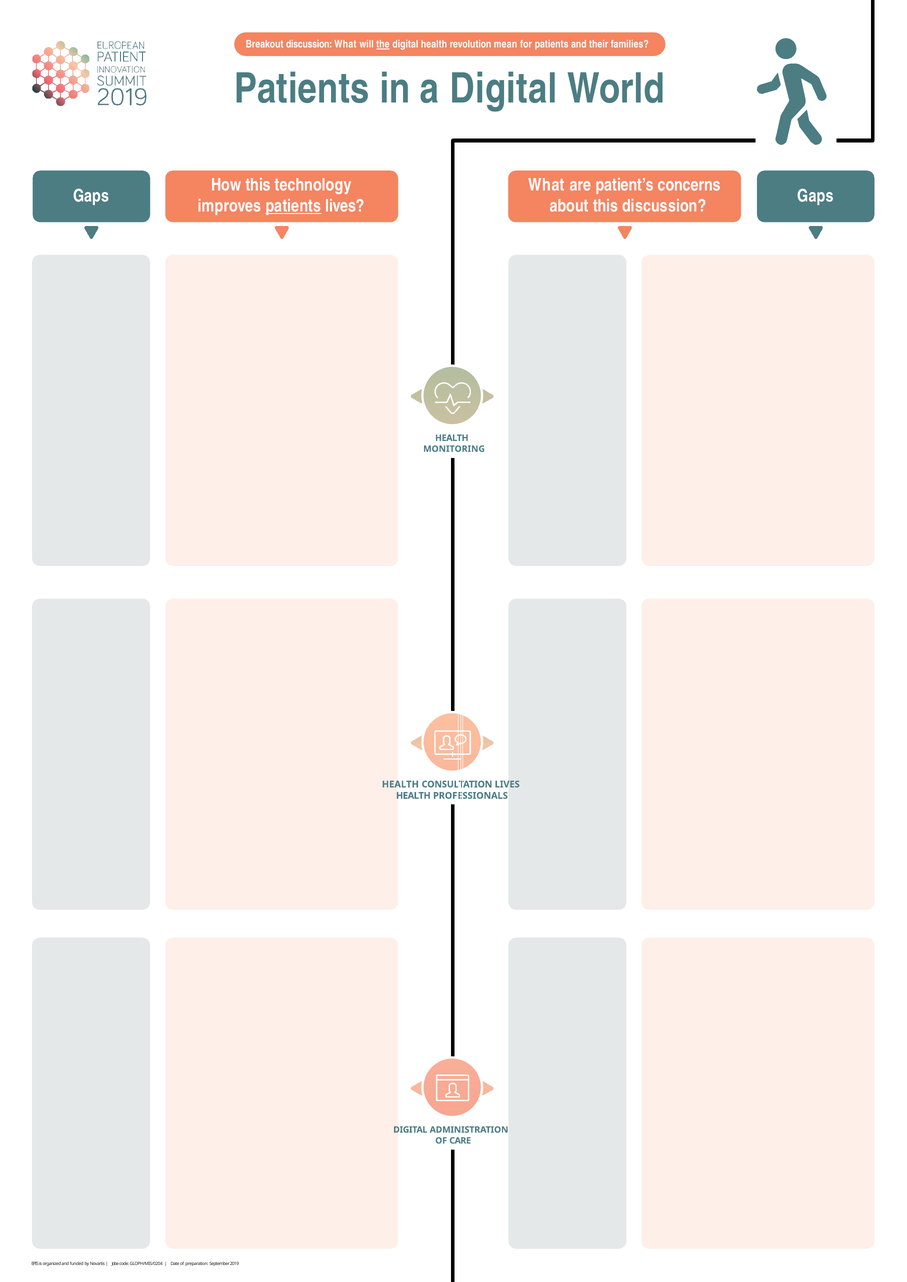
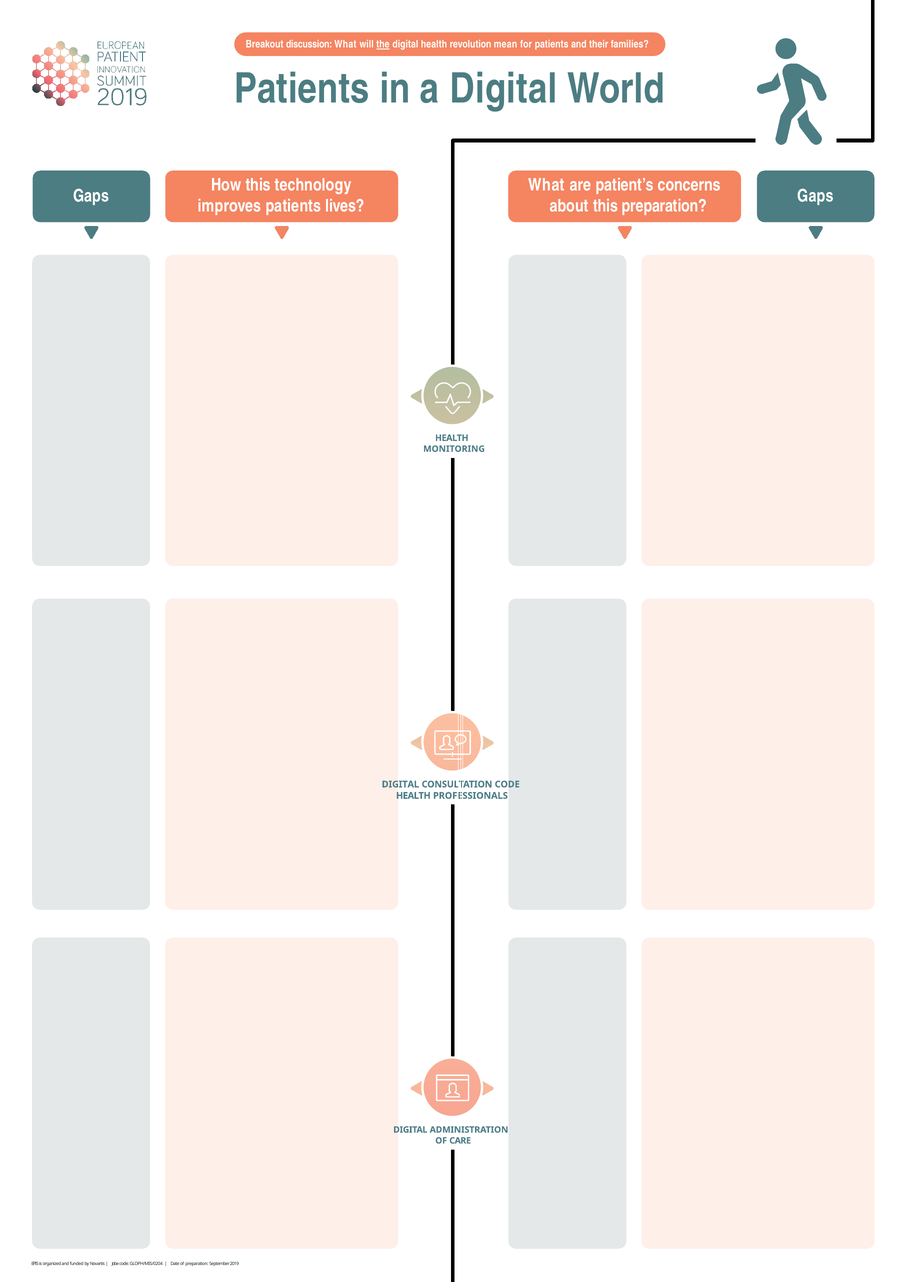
patients at (293, 206) underline: present -> none
this discussion: discussion -> preparation
HEALTH at (400, 784): HEALTH -> DIGITAL
CONSULTATION LIVES: LIVES -> CODE
